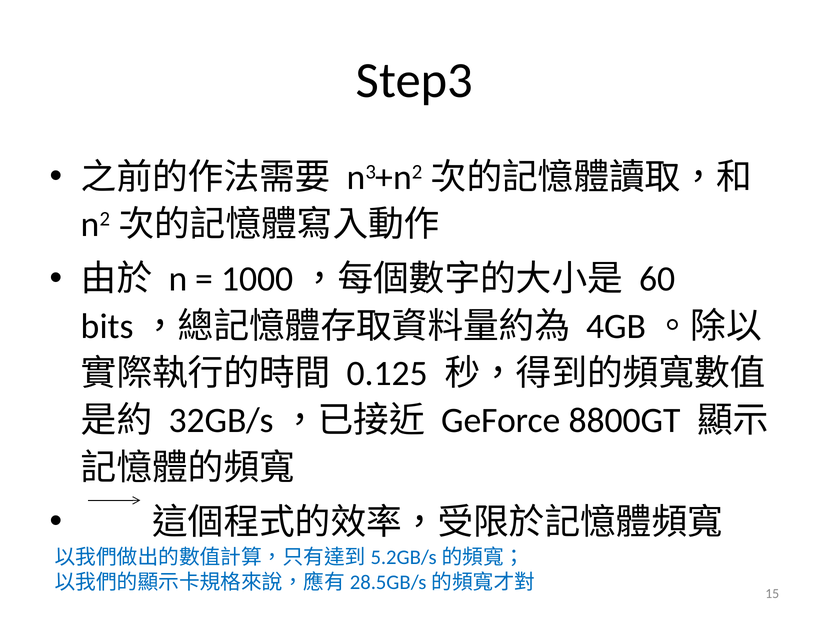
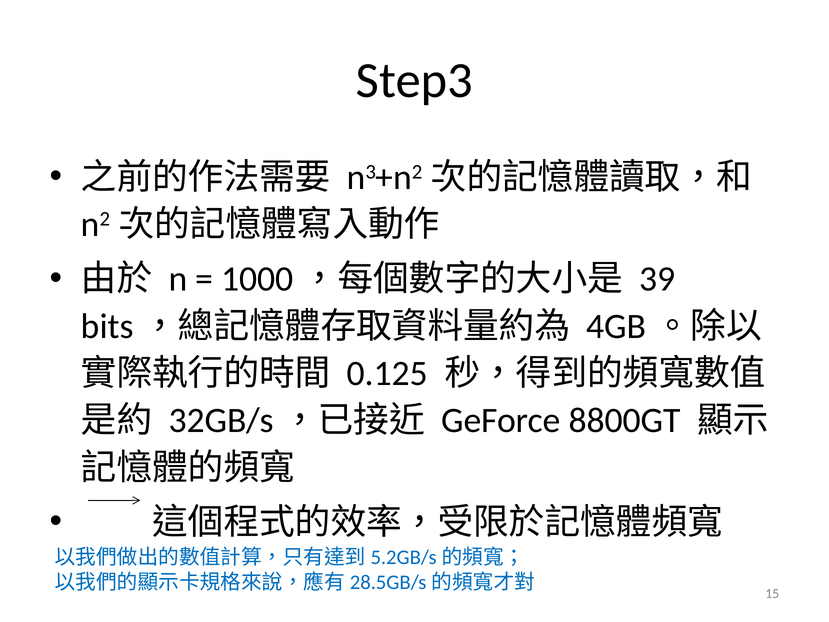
60: 60 -> 39
